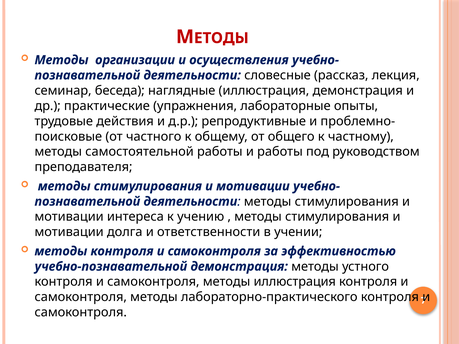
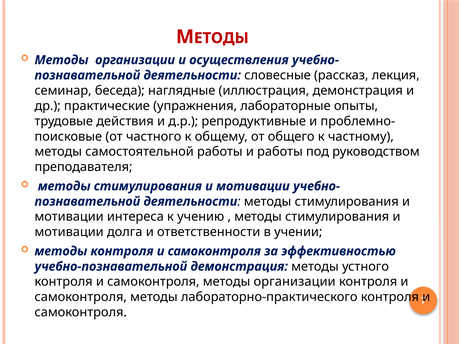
самоконтроля методы иллюстрация: иллюстрация -> организации
